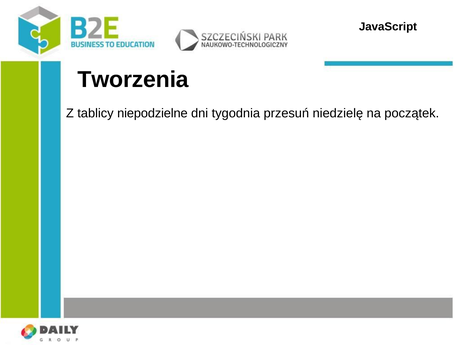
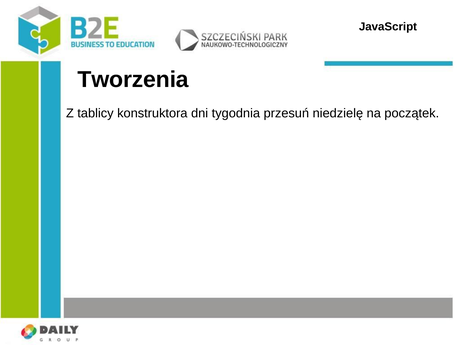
niepodzielne: niepodzielne -> konstruktora
